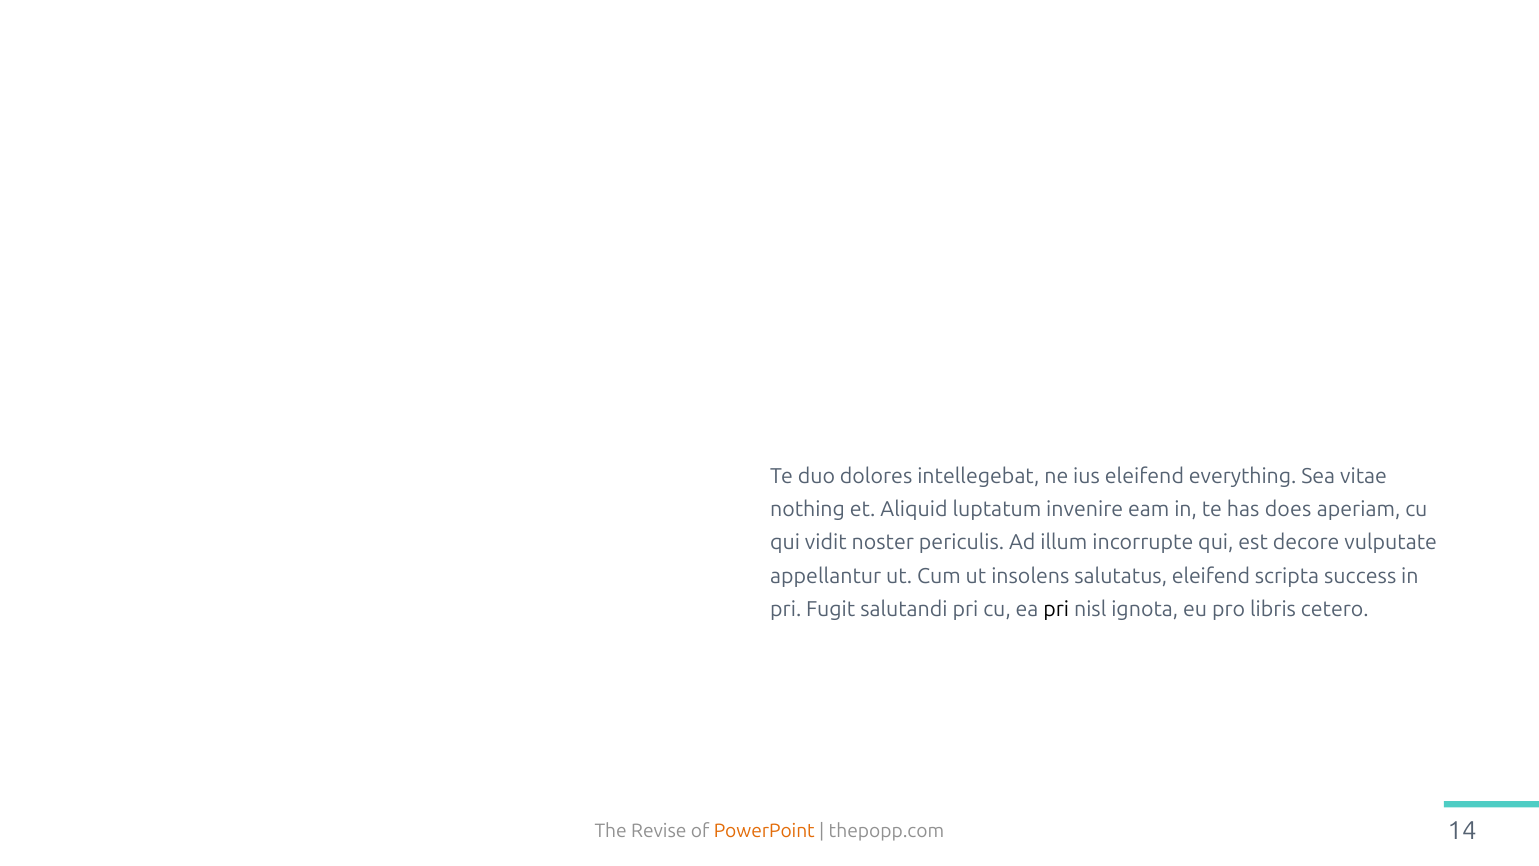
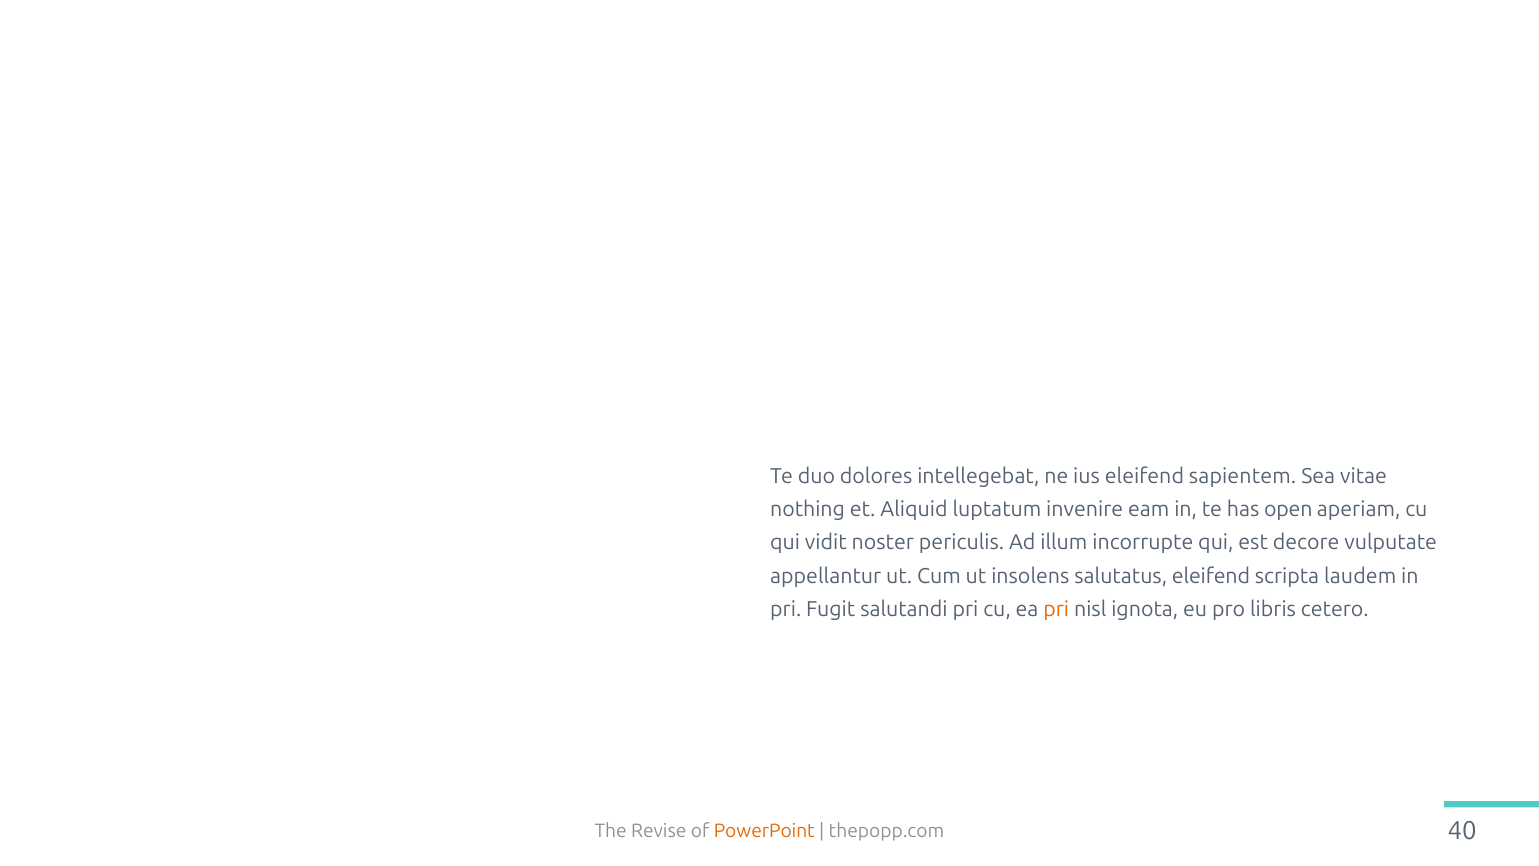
everything: everything -> sapientem
does: does -> open
success: success -> laudem
pri at (1056, 609) colour: black -> orange
14: 14 -> 40
